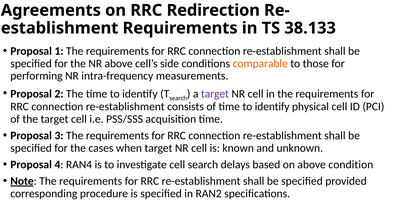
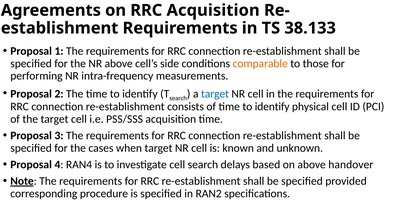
RRC Redirection: Redirection -> Acquisition
target at (215, 94) colour: purple -> blue
condition: condition -> handover
